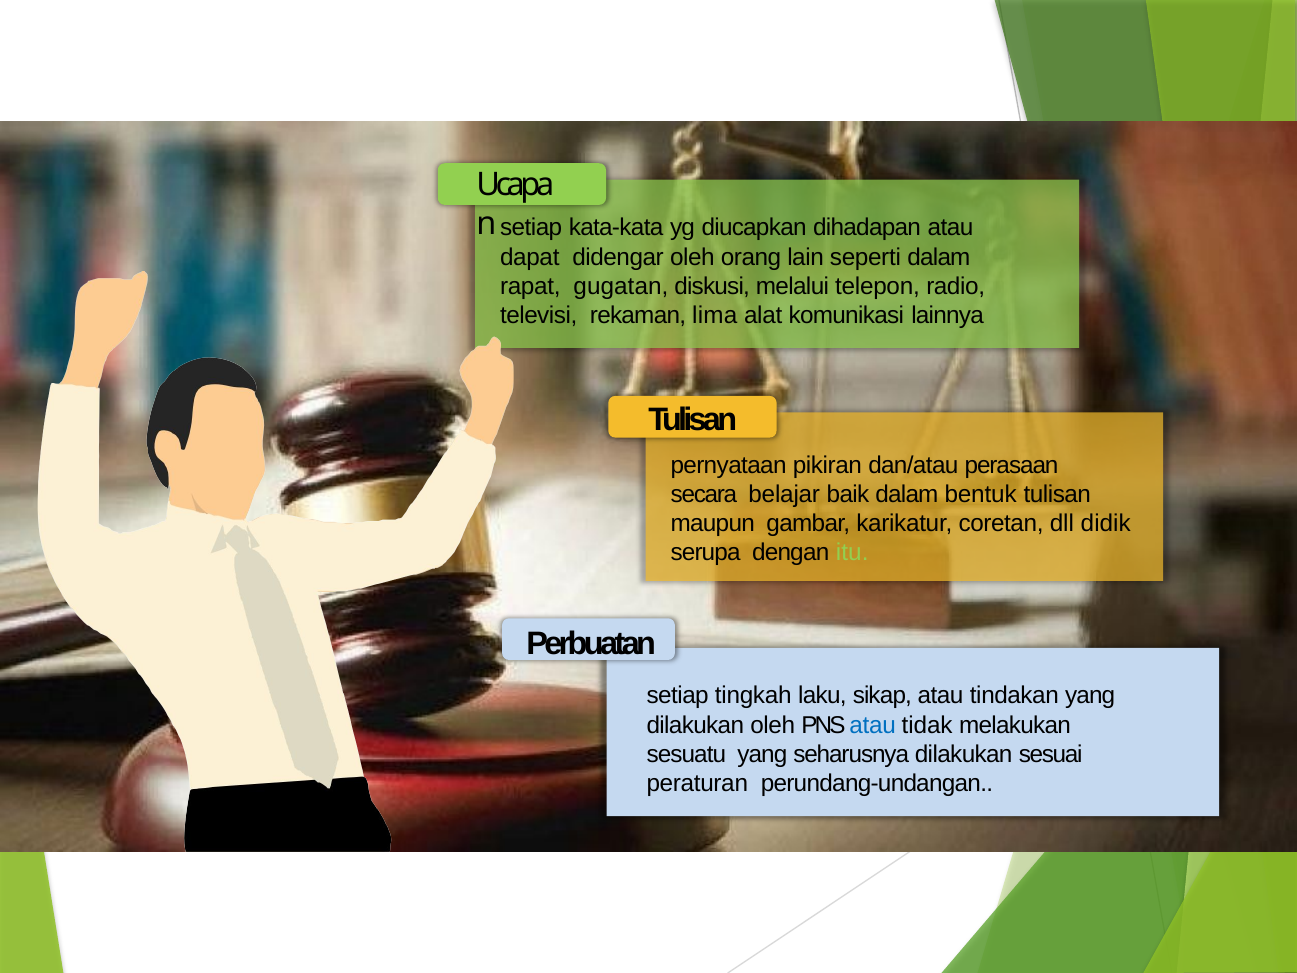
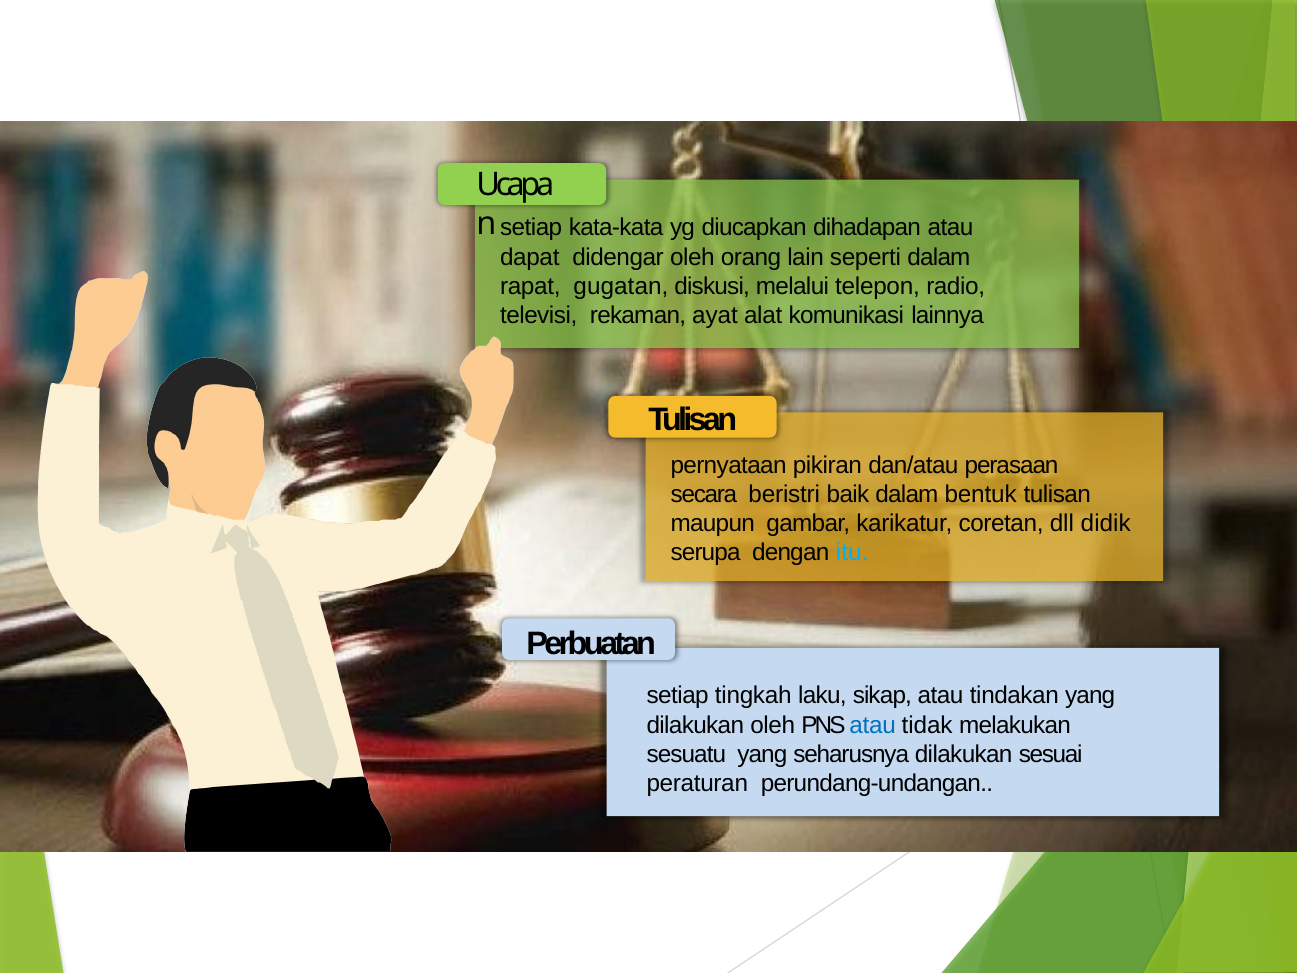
lima: lima -> ayat
belajar: belajar -> beristri
itu colour: light green -> light blue
